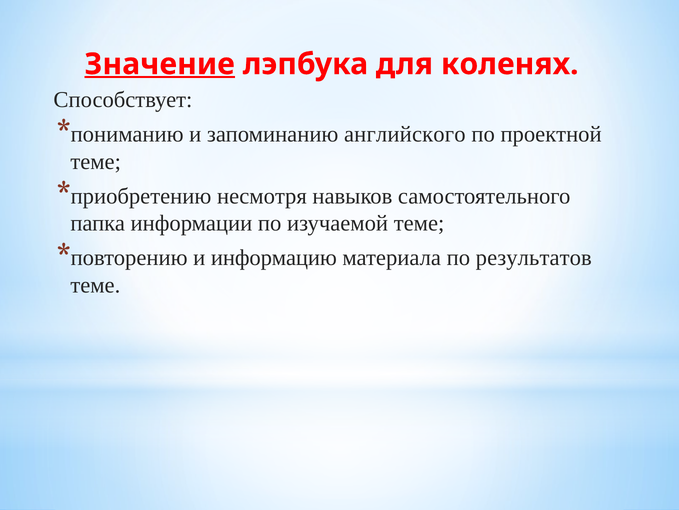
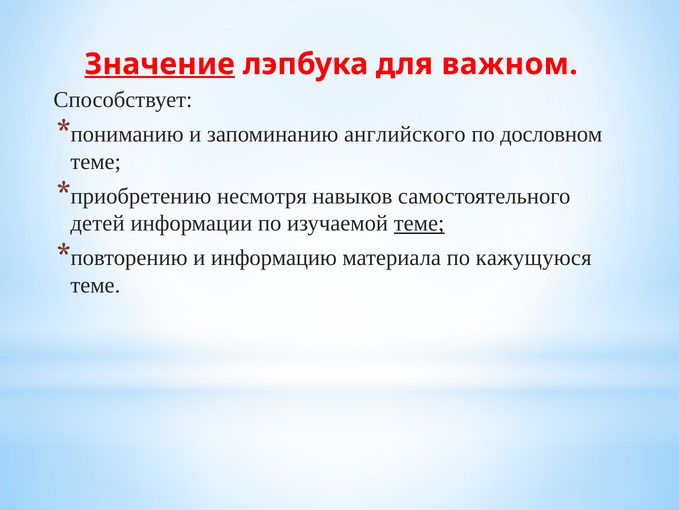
коленях: коленях -> важном
проектной: проектной -> дословном
папка: папка -> детей
теме at (419, 223) underline: none -> present
результатов: результатов -> кажущуюся
